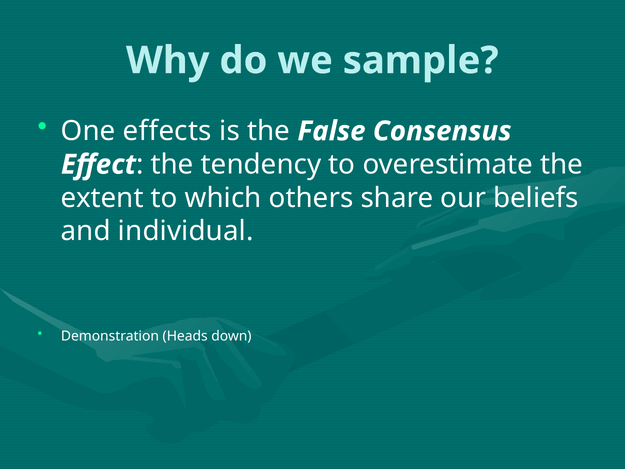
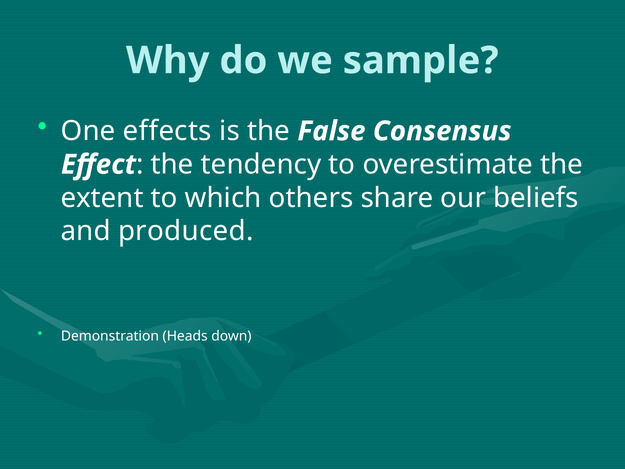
individual: individual -> produced
